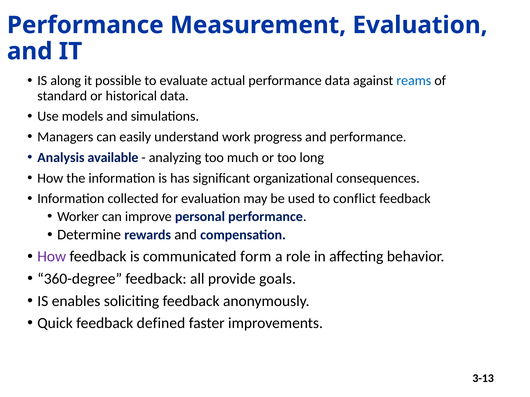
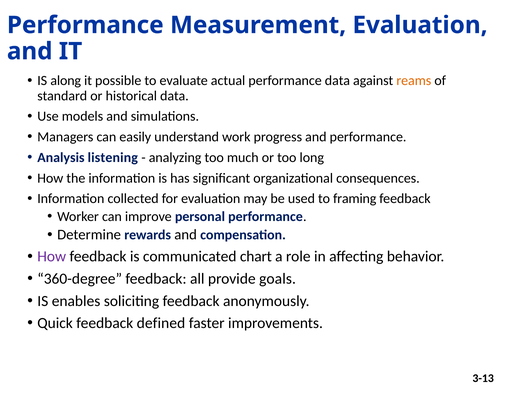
reams colour: blue -> orange
available: available -> listening
conflict: conflict -> framing
form: form -> chart
